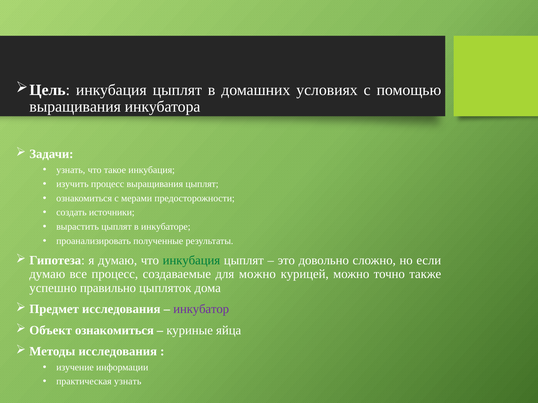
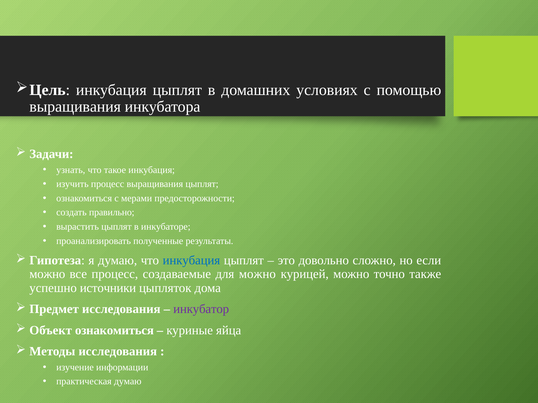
источники: источники -> правильно
инкубация at (191, 261) colour: green -> blue
думаю at (47, 274): думаю -> можно
правильно: правильно -> источники
практическая узнать: узнать -> думаю
